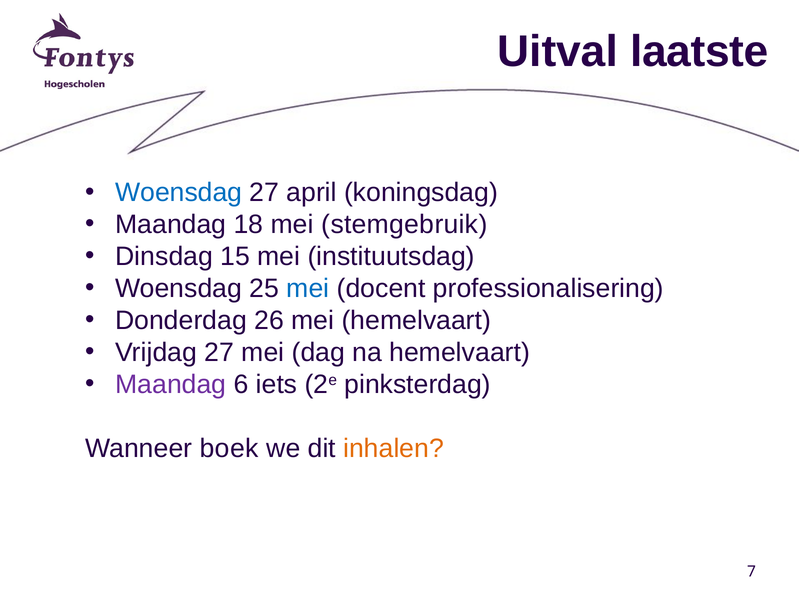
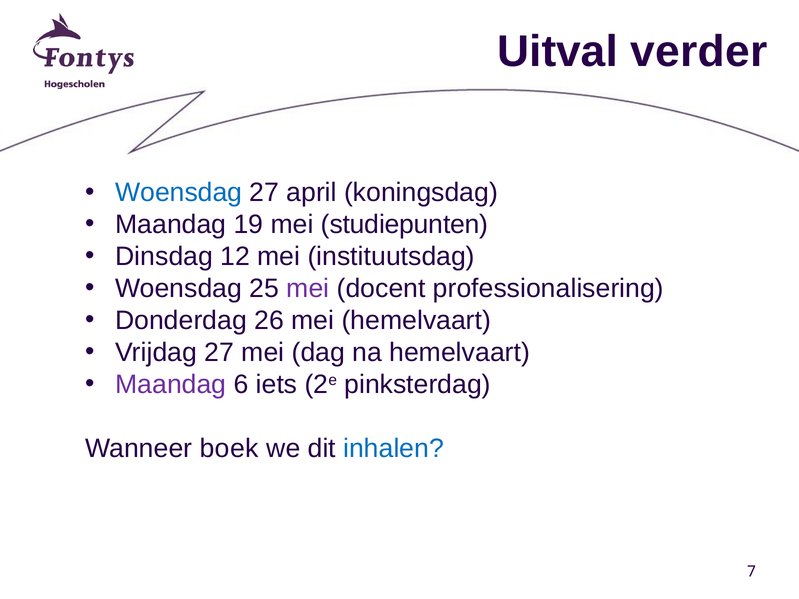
laatste: laatste -> verder
18: 18 -> 19
stemgebruik: stemgebruik -> studiepunten
15: 15 -> 12
mei at (308, 289) colour: blue -> purple
inhalen colour: orange -> blue
